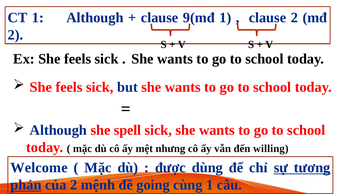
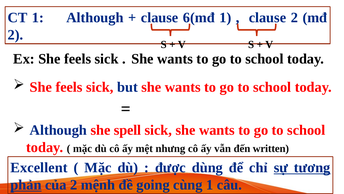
9(mđ: 9(mđ -> 6(mđ
willing: willing -> written
Welcome: Welcome -> Excellent
